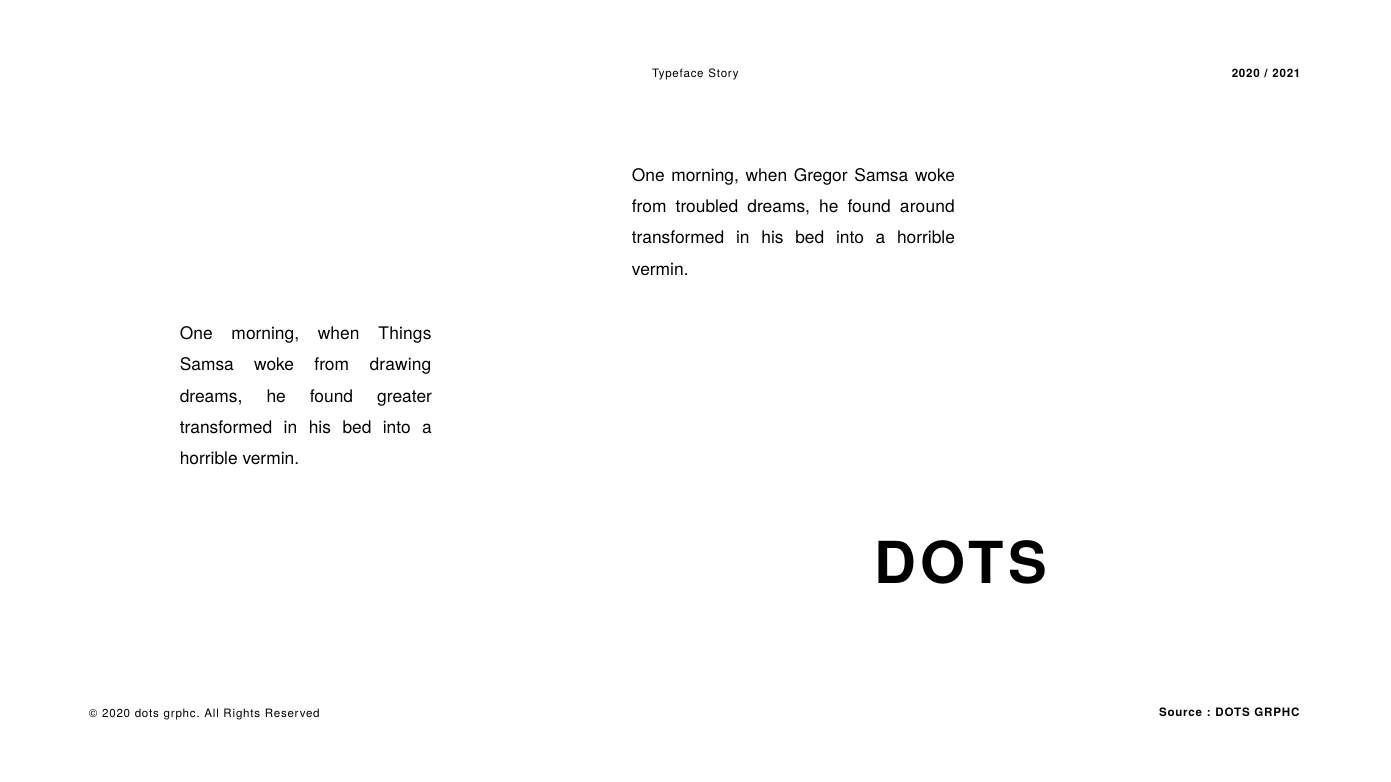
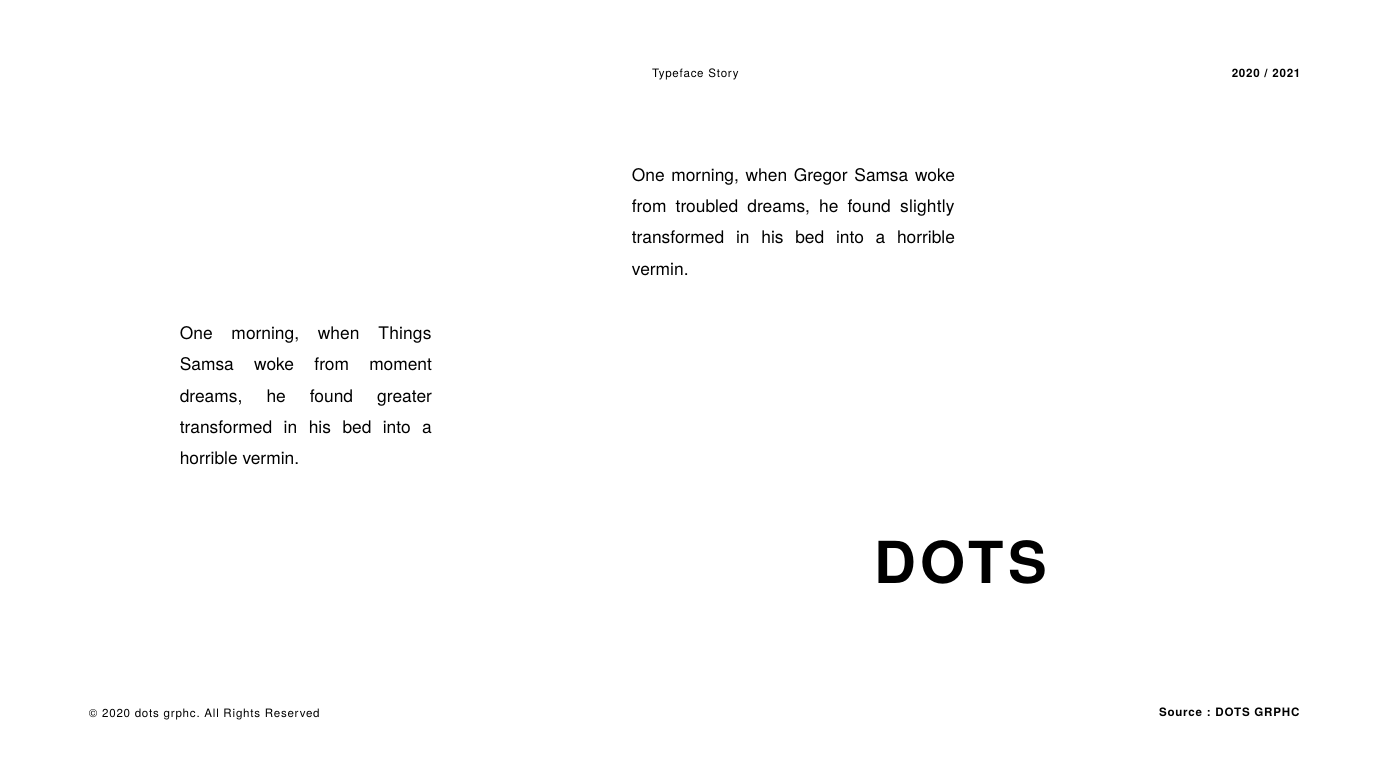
around: around -> slightly
drawing: drawing -> moment
